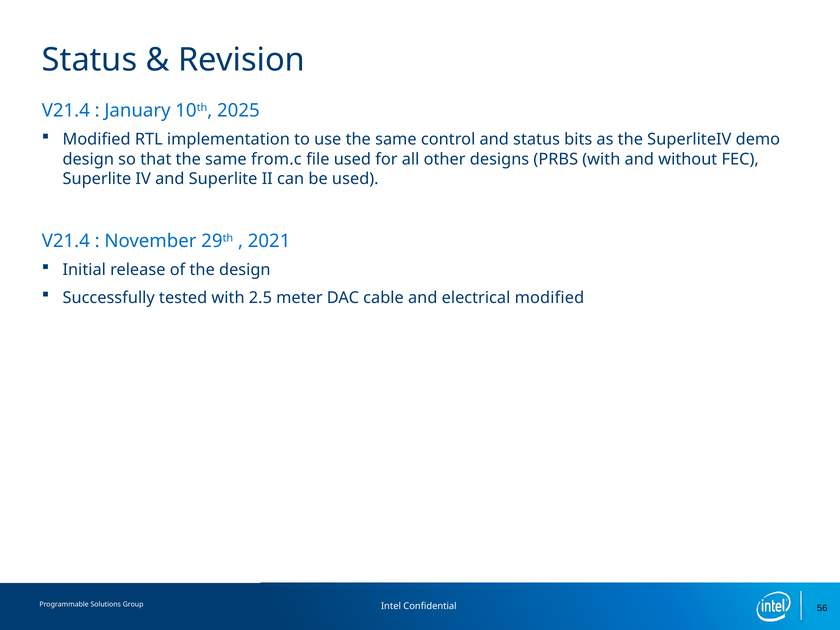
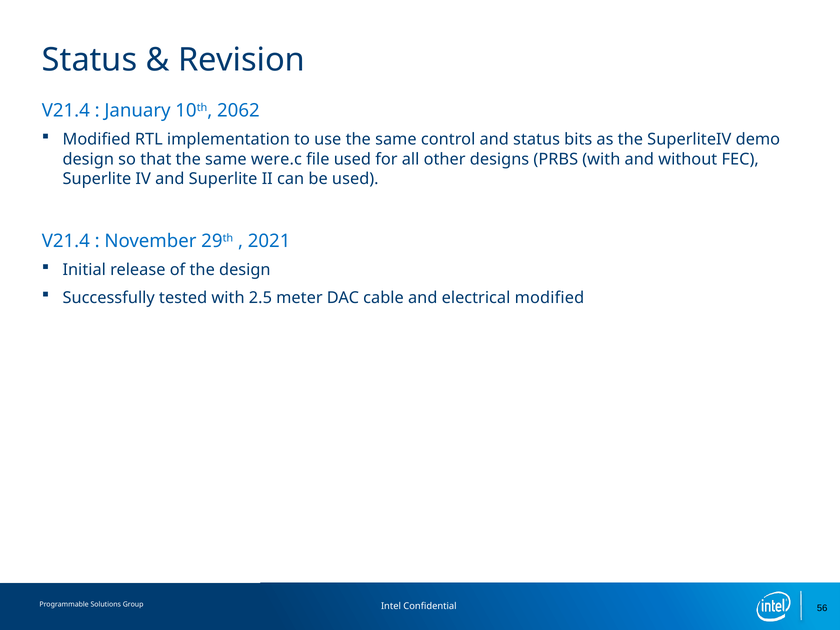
2025: 2025 -> 2062
from.c: from.c -> were.c
